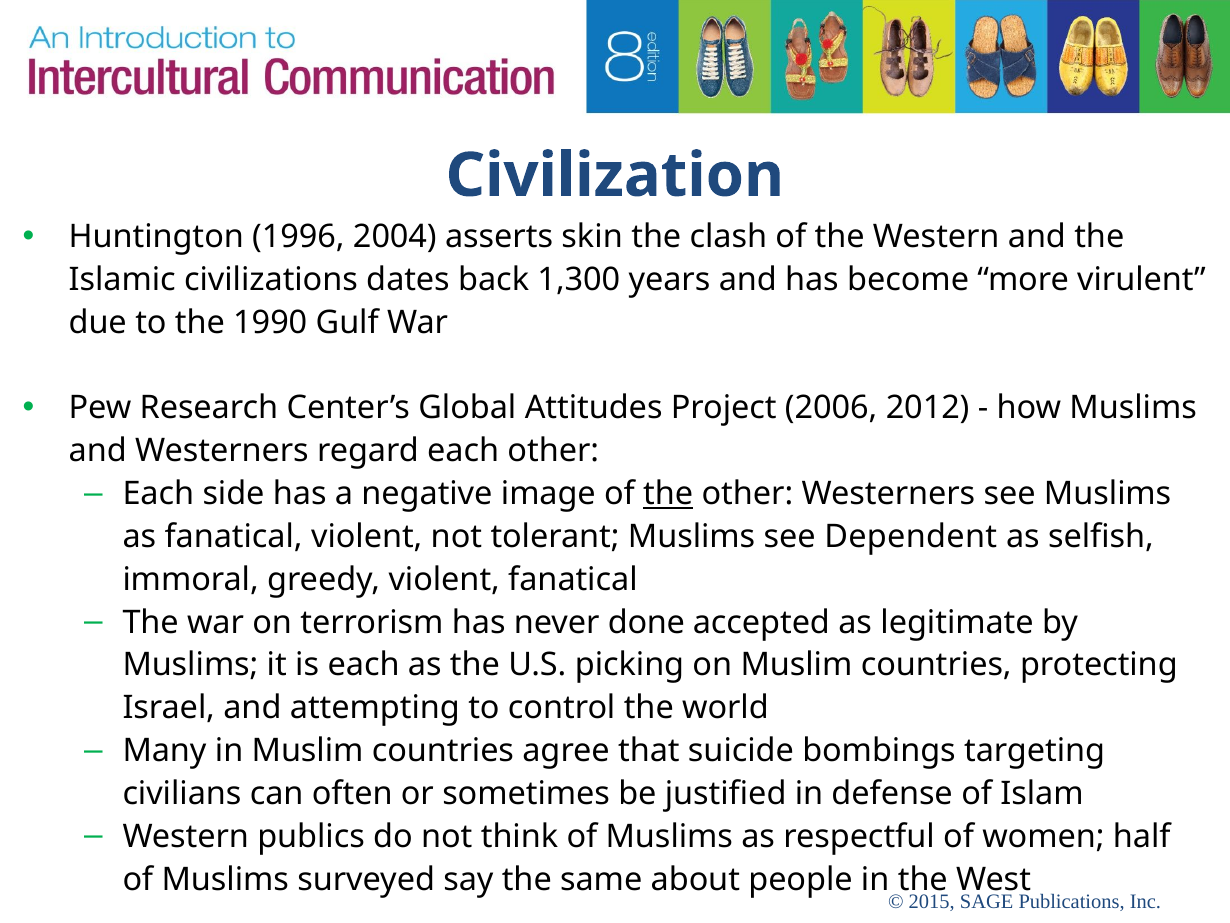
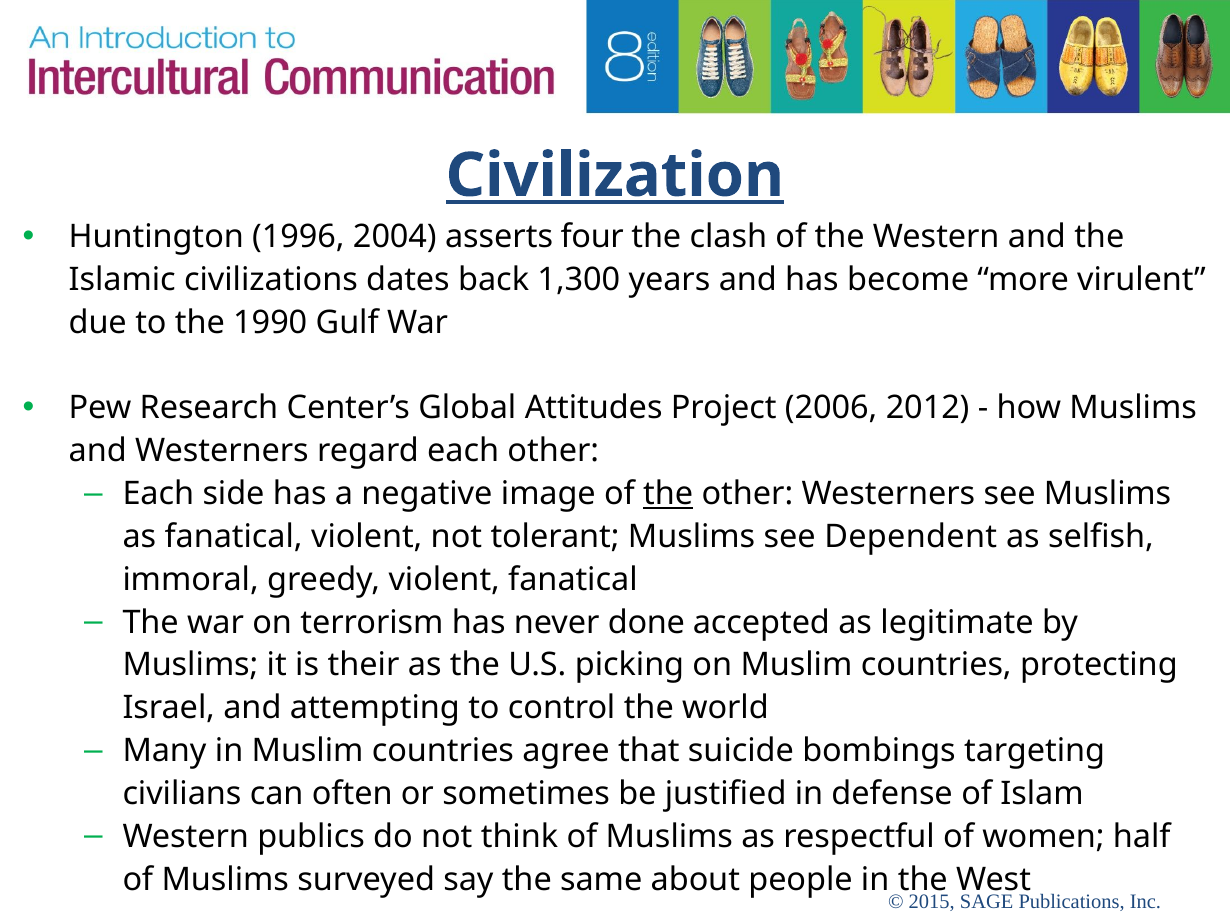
Civilization underline: none -> present
skin: skin -> four
is each: each -> their
